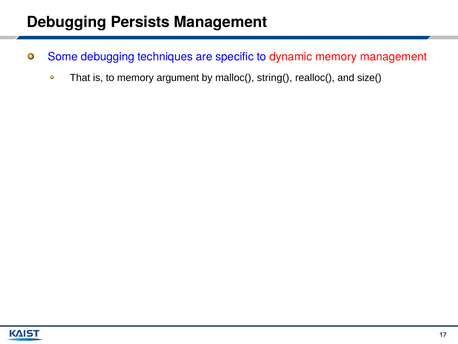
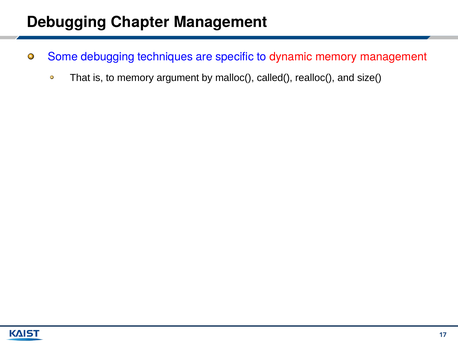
Persists: Persists -> Chapter
string(: string( -> called(
